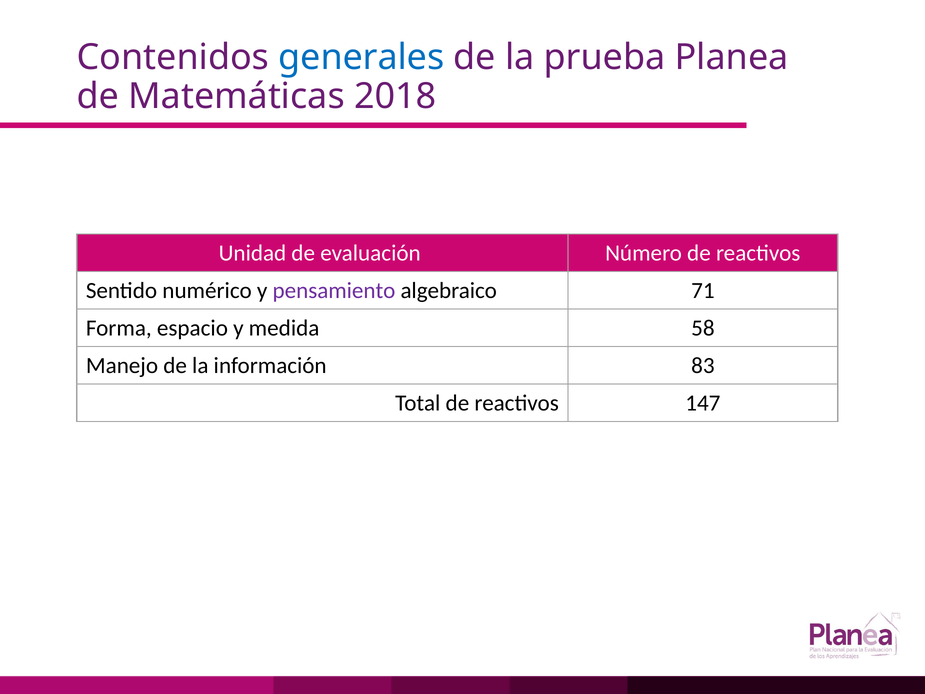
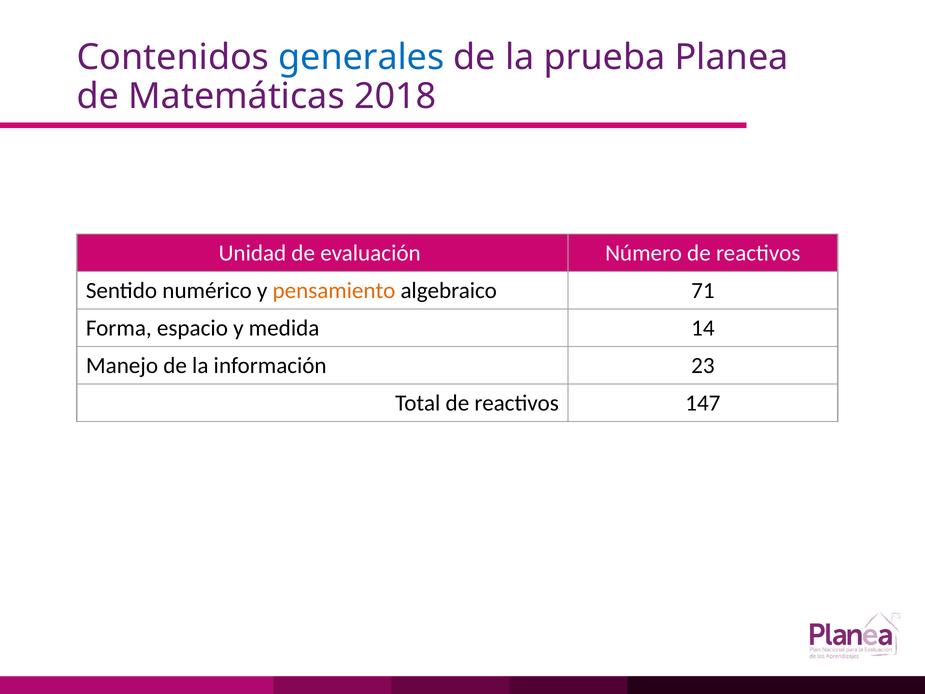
pensamiento colour: purple -> orange
58: 58 -> 14
83: 83 -> 23
